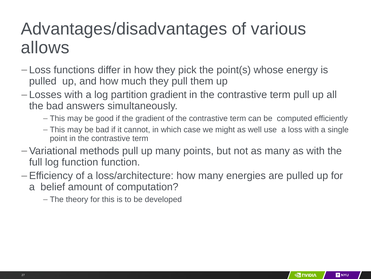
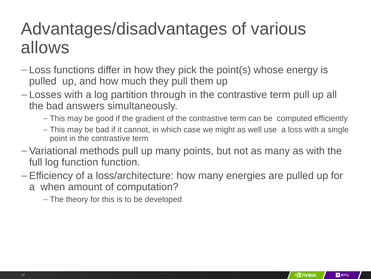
partition gradient: gradient -> through
belief: belief -> when
